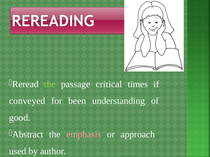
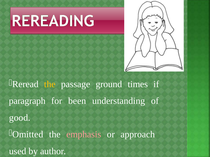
the at (50, 84) colour: light green -> yellow
critical: critical -> ground
conveyed: conveyed -> paragraph
Abstract: Abstract -> Omitted
